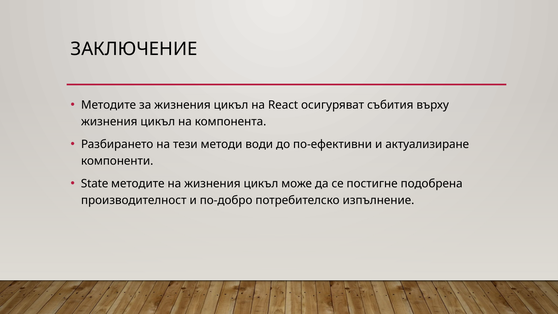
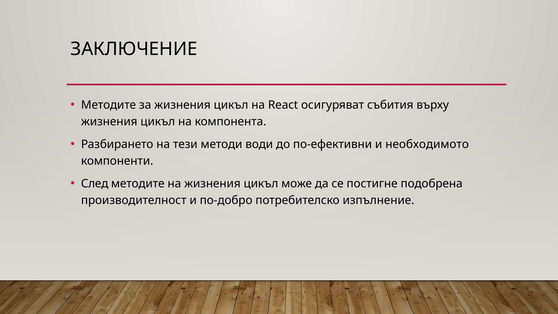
актуализиране: актуализиране -> необходимото
State: State -> След
